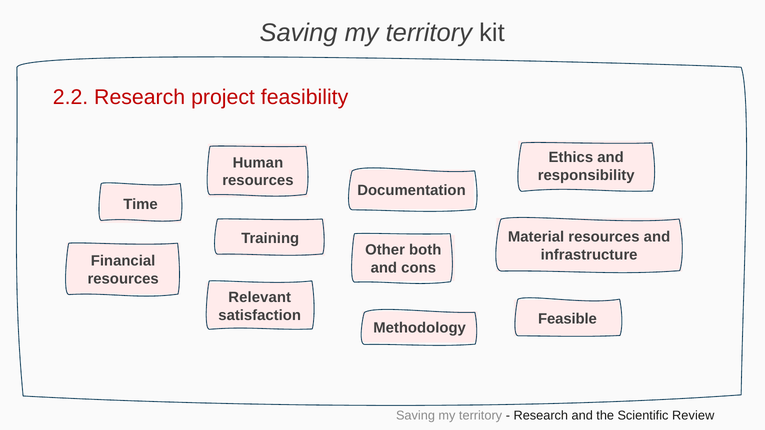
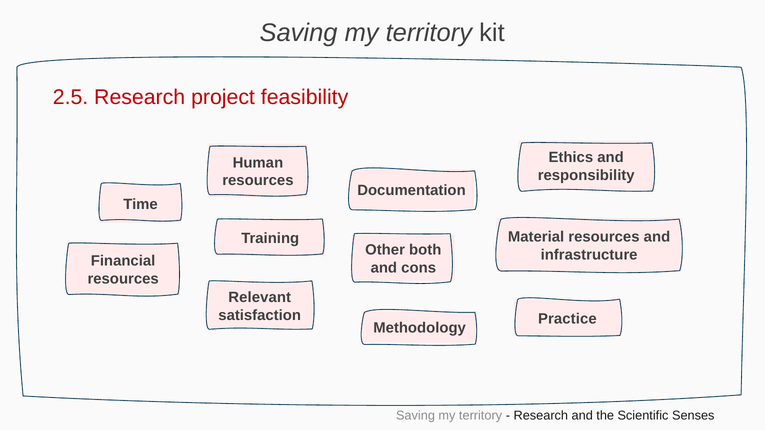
2.2: 2.2 -> 2.5
Feasible: Feasible -> Practice
Review: Review -> Senses
